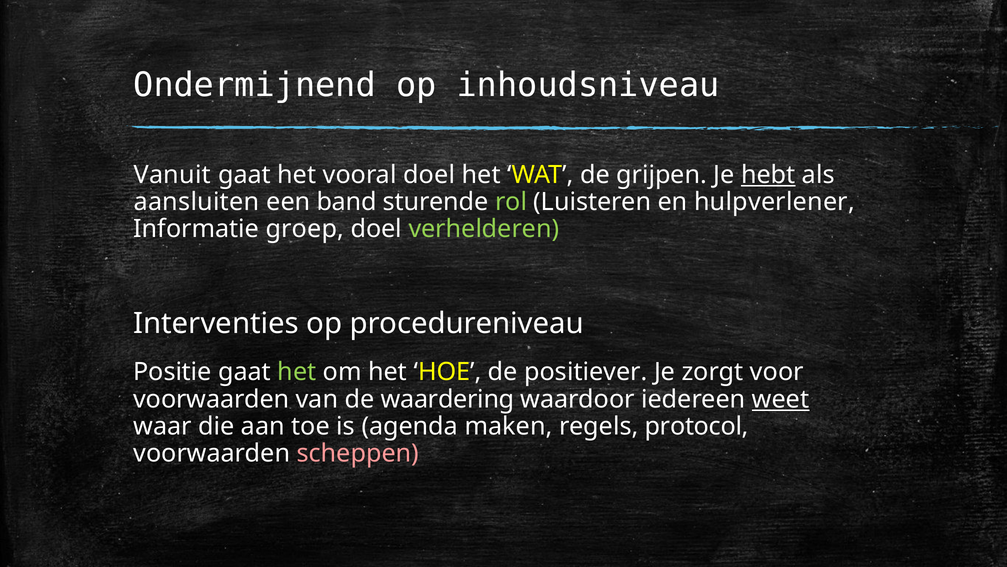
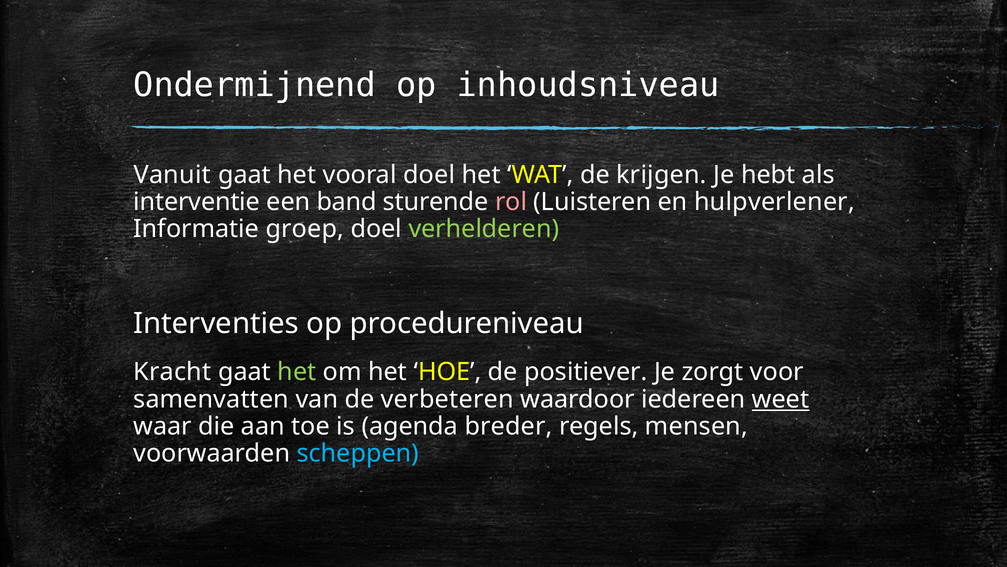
grijpen: grijpen -> krijgen
hebt underline: present -> none
aansluiten: aansluiten -> interventie
rol colour: light green -> pink
Positie: Positie -> Kracht
voorwaarden at (211, 399): voorwaarden -> samenvatten
waardering: waardering -> verbeteren
maken: maken -> breder
protocol: protocol -> mensen
scheppen colour: pink -> light blue
